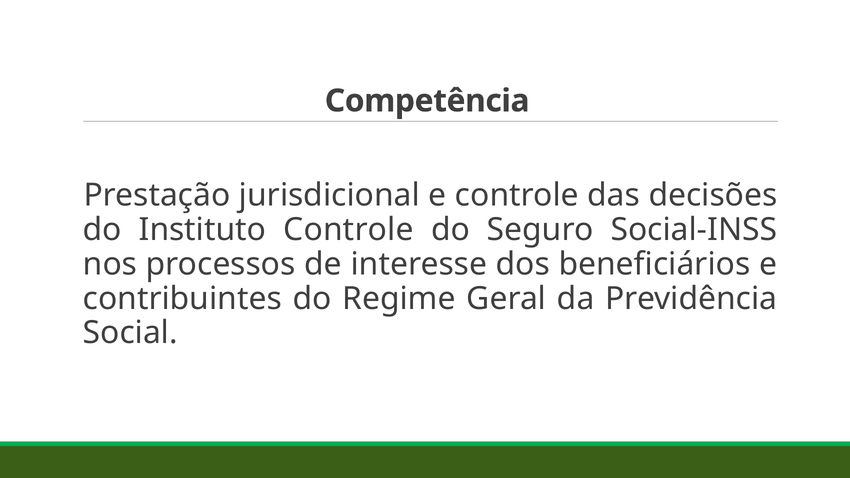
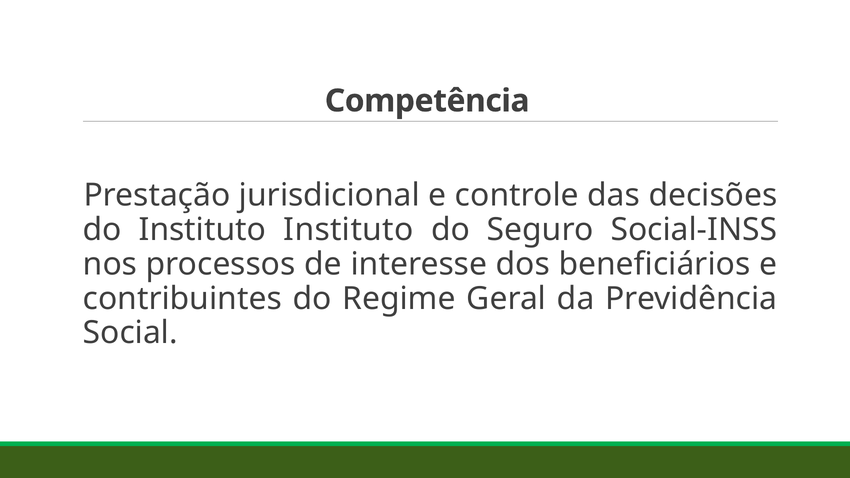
Instituto Controle: Controle -> Instituto
